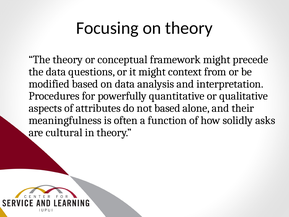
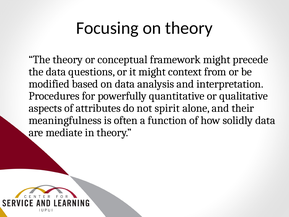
not based: based -> spirit
solidly asks: asks -> data
cultural: cultural -> mediate
